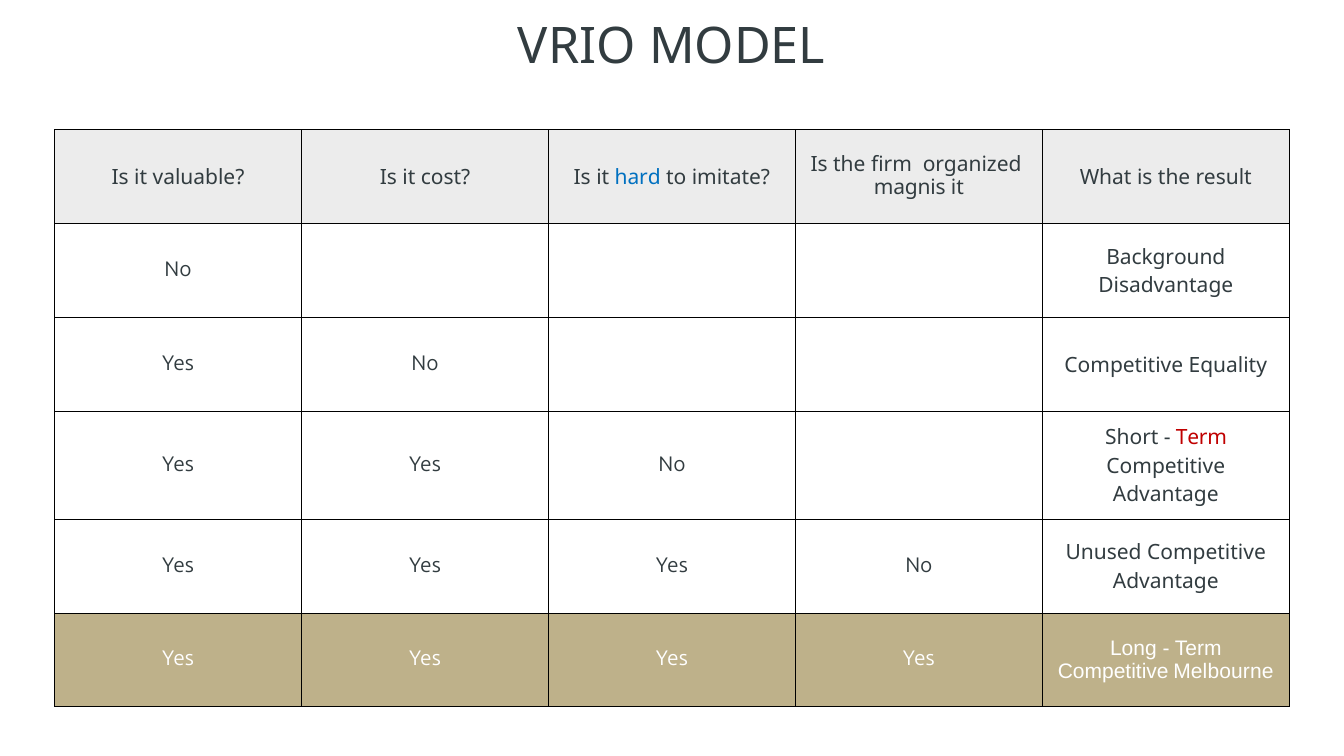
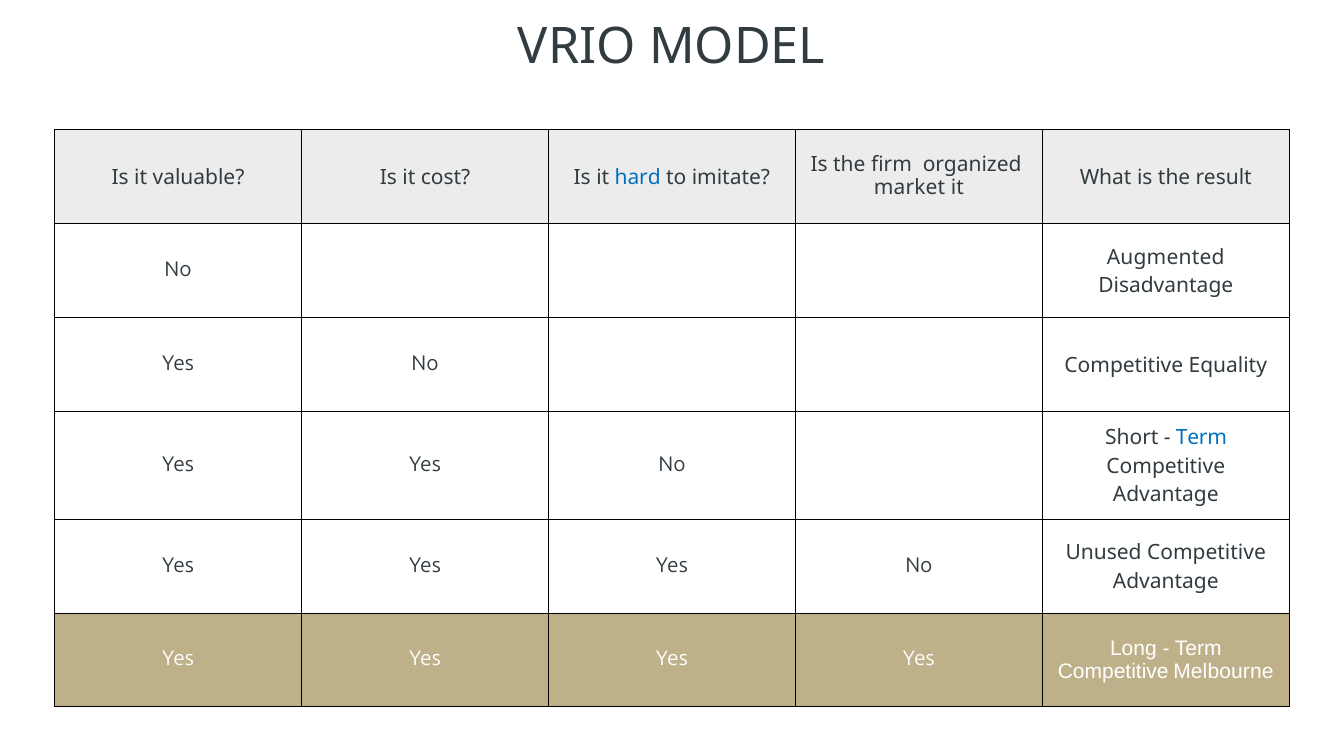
magnis: magnis -> market
Background: Background -> Augmented
Term at (1201, 438) colour: red -> blue
